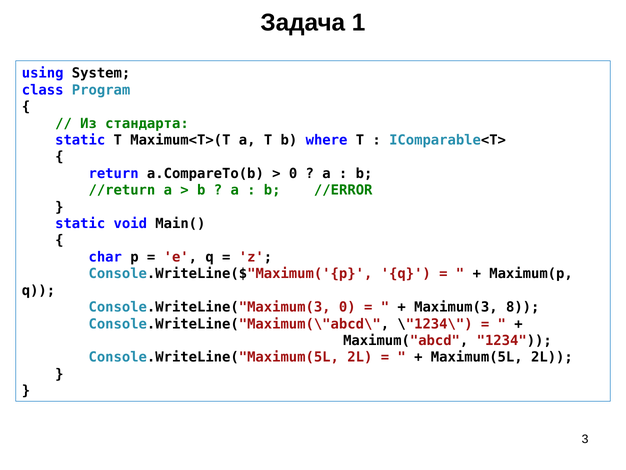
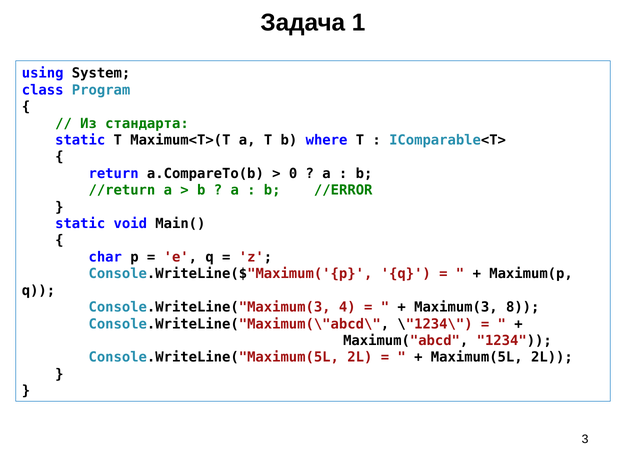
Console.WriteLine("Maximum(3 0: 0 -> 4
